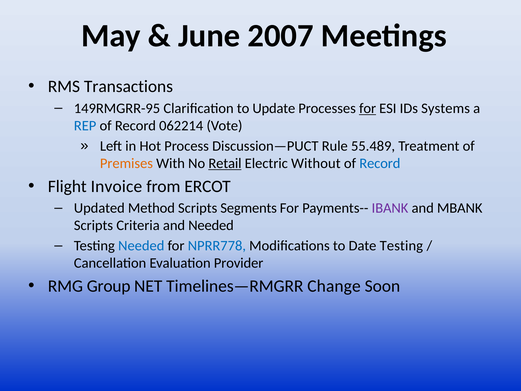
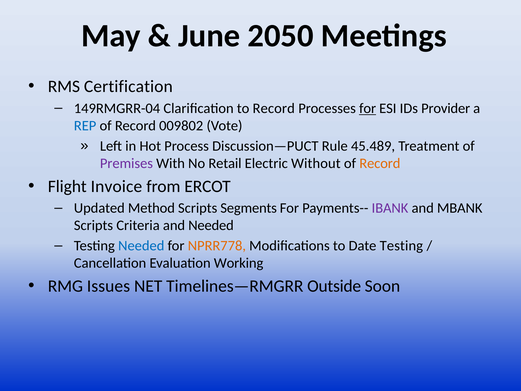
2007: 2007 -> 2050
Transactions: Transactions -> Certification
149RMGRR-95: 149RMGRR-95 -> 149RMGRR-04
to Update: Update -> Record
Systems: Systems -> Provider
062214: 062214 -> 009802
55.489: 55.489 -> 45.489
Premises colour: orange -> purple
Retail underline: present -> none
Record at (380, 163) colour: blue -> orange
NPRR778 colour: blue -> orange
Provider: Provider -> Working
Group: Group -> Issues
Change: Change -> Outside
